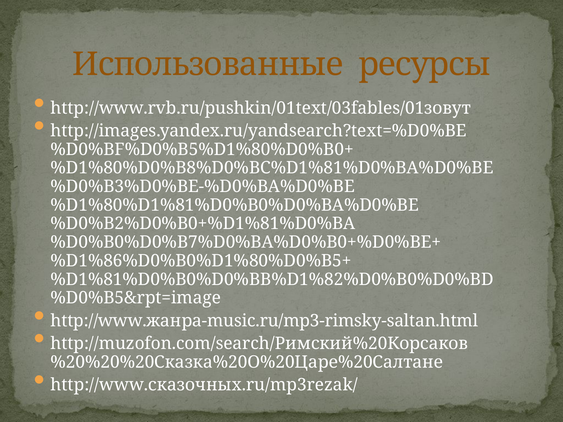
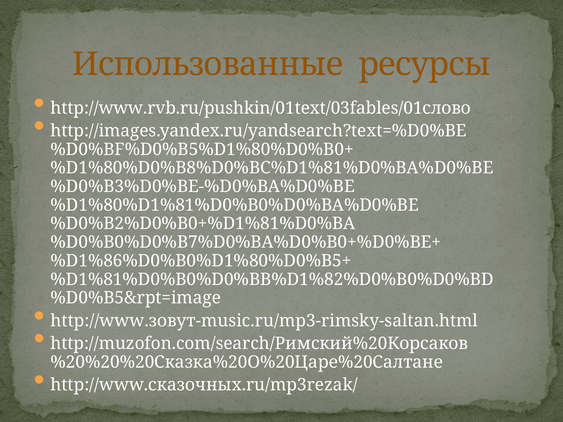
http://www.rvb.ru/pushkin/01text/03fables/01зовут: http://www.rvb.ru/pushkin/01text/03fables/01зовут -> http://www.rvb.ru/pushkin/01text/03fables/01слово
http://www.жанра-music.ru/mp3-rimsky-saltan.html: http://www.жанра-music.ru/mp3-rimsky-saltan.html -> http://www.зовут-music.ru/mp3-rimsky-saltan.html
